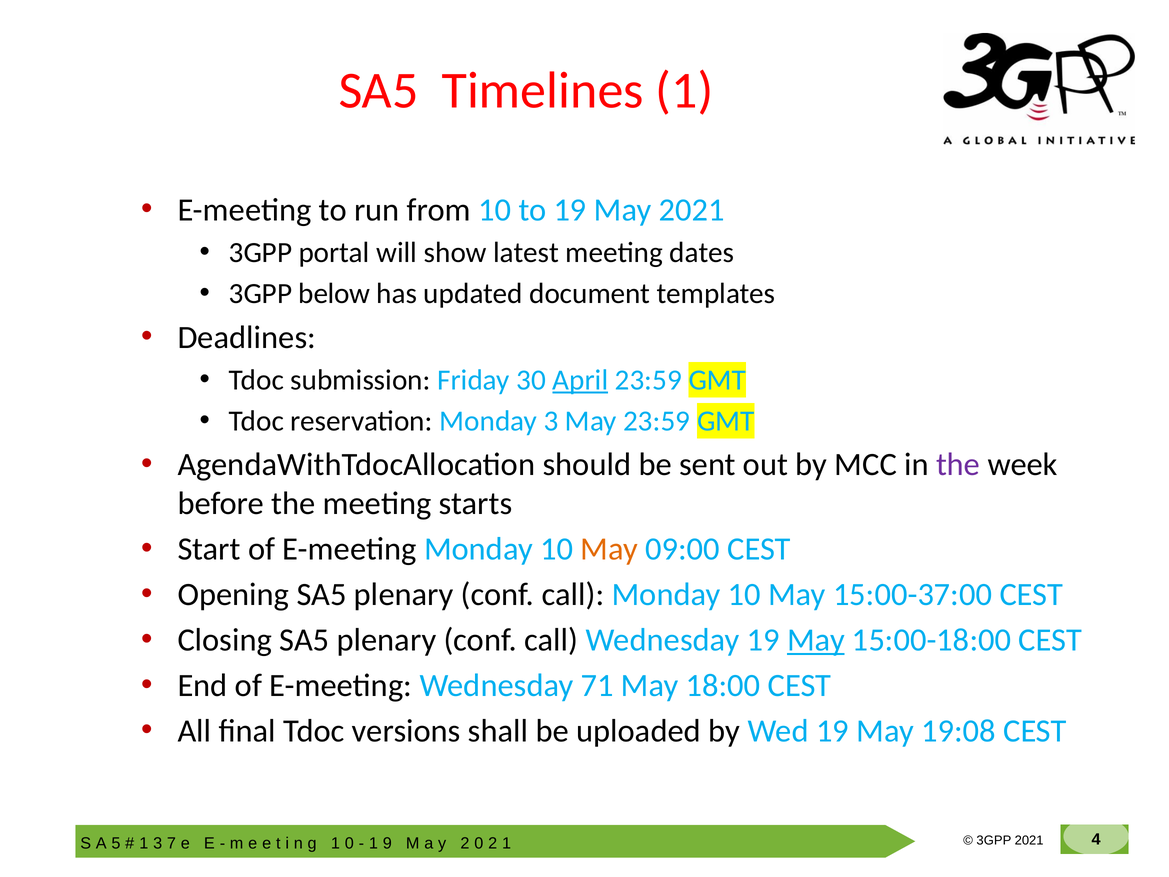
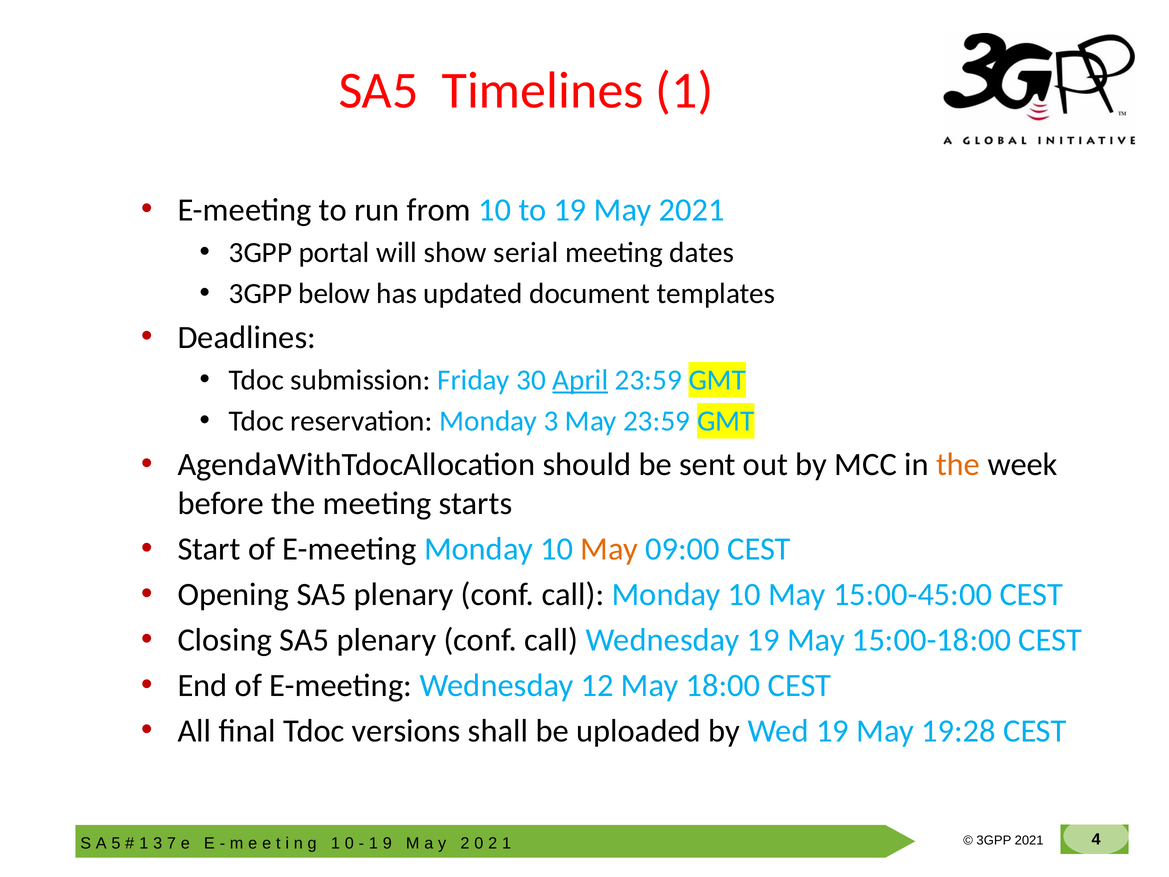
latest: latest -> serial
the at (958, 465) colour: purple -> orange
15:00-37:00: 15:00-37:00 -> 15:00-45:00
May at (816, 640) underline: present -> none
71: 71 -> 12
19:08: 19:08 -> 19:28
